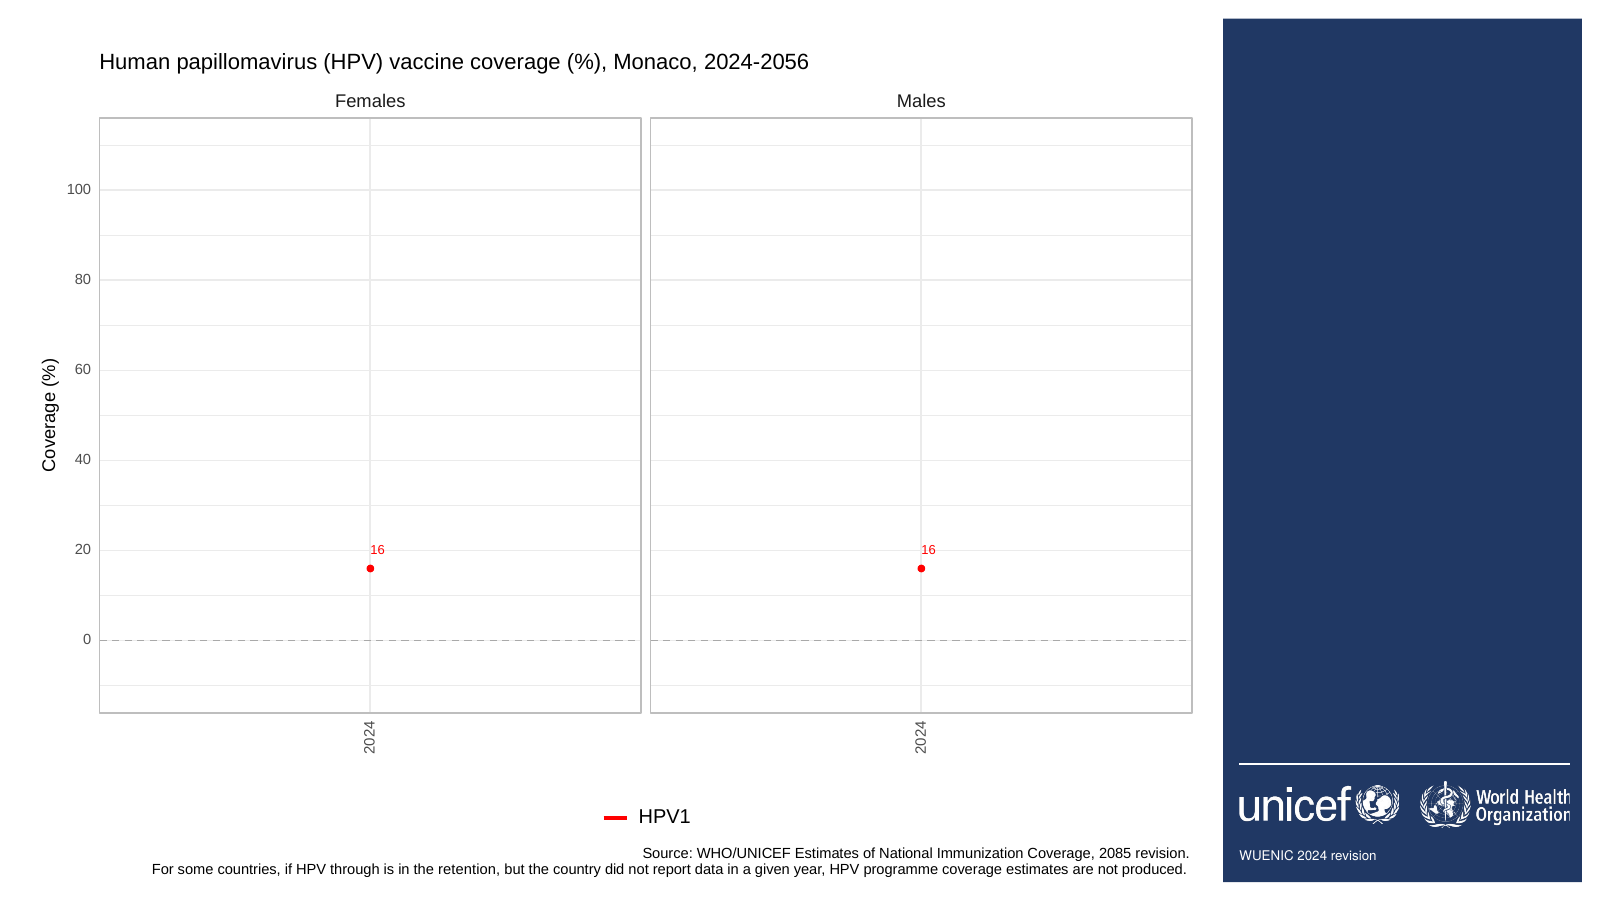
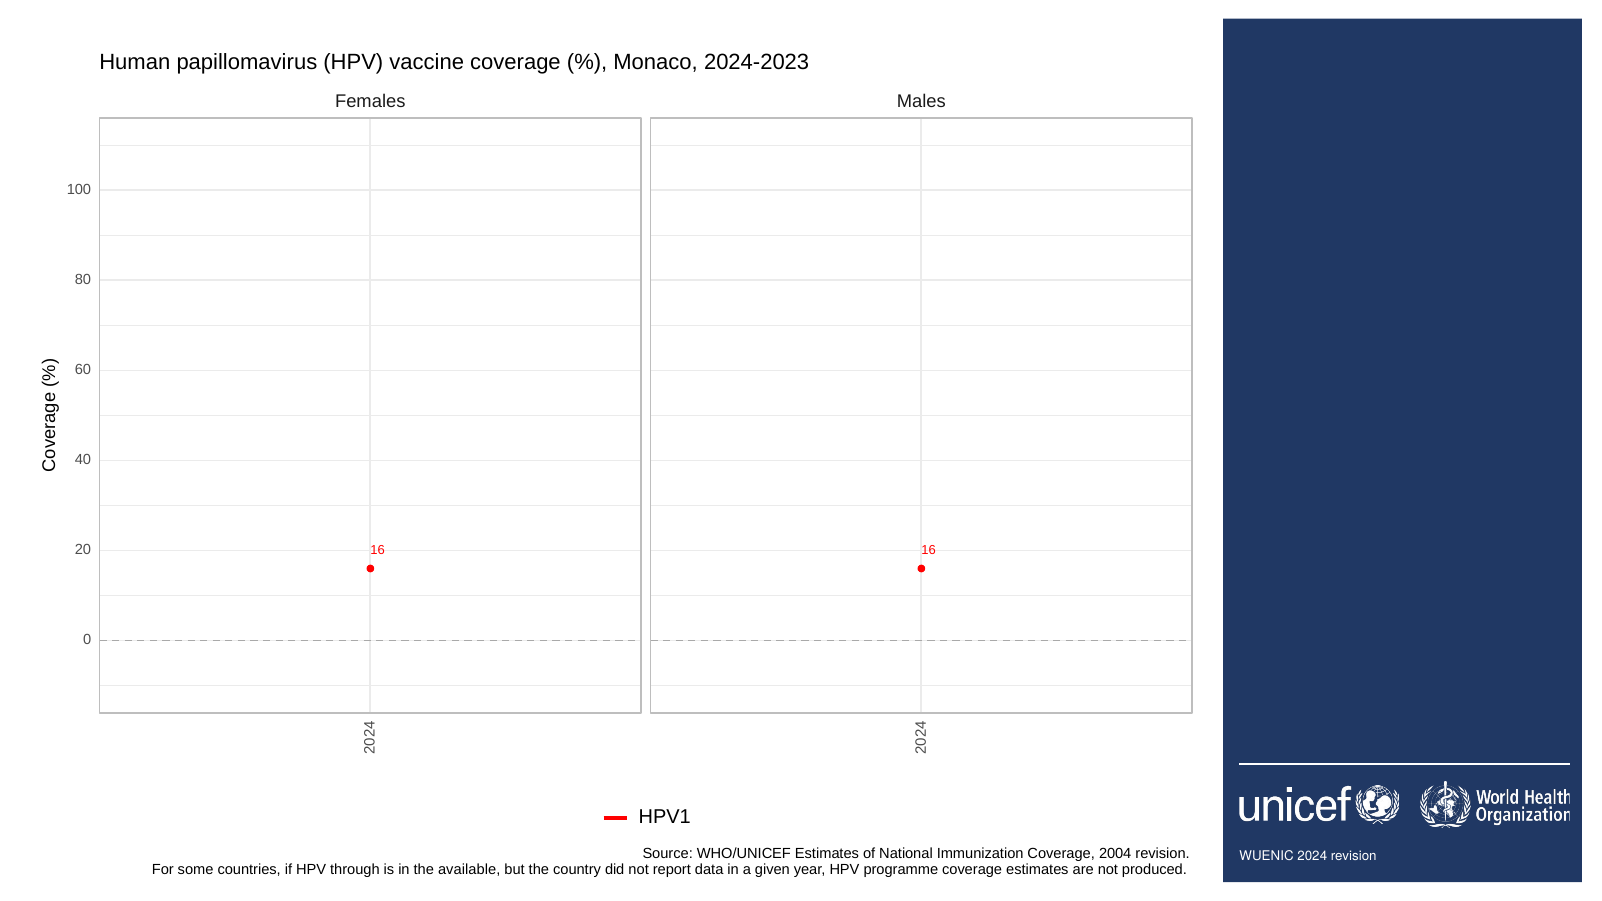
2024-2056: 2024-2056 -> 2024-2023
2085: 2085 -> 2004
retention: retention -> available
